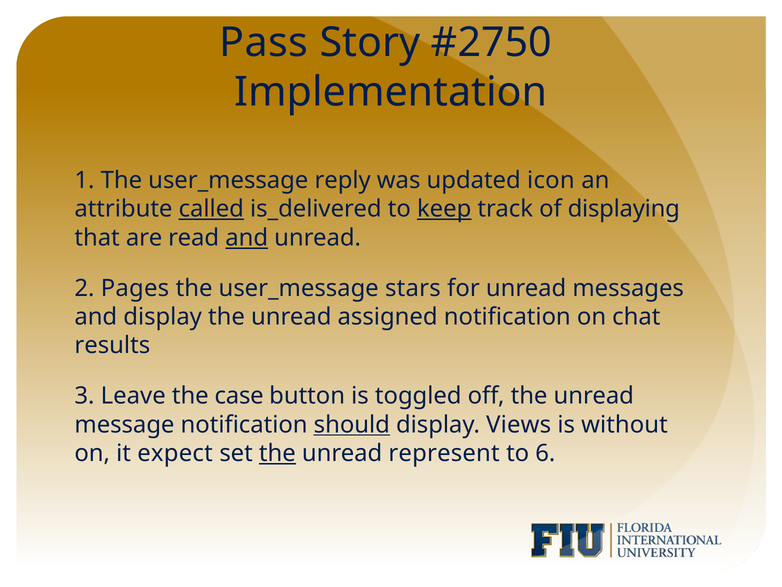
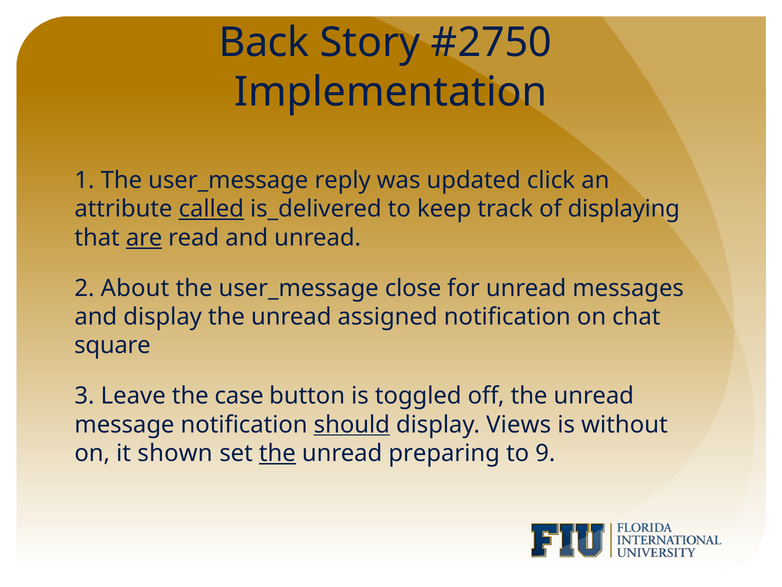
Pass: Pass -> Back
icon: icon -> click
keep underline: present -> none
are underline: none -> present
and at (247, 238) underline: present -> none
Pages: Pages -> About
stars: stars -> close
results: results -> square
expect: expect -> shown
represent: represent -> preparing
6: 6 -> 9
